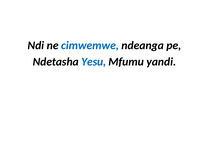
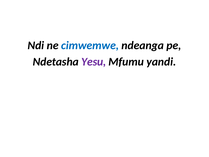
Yesu colour: blue -> purple
